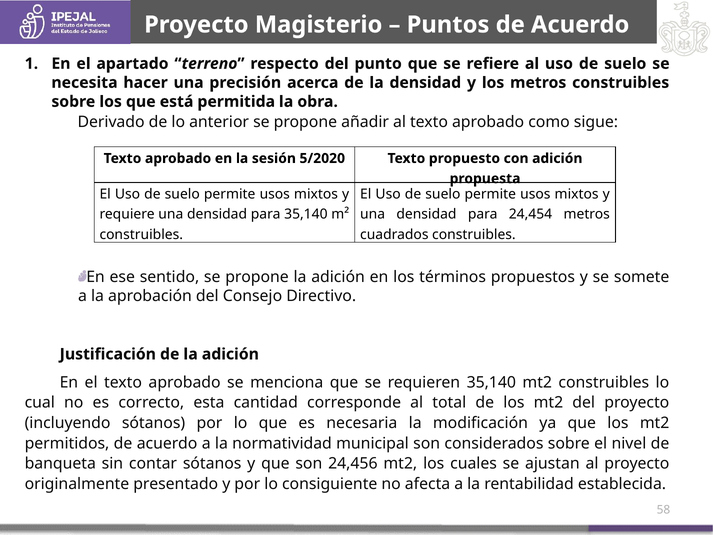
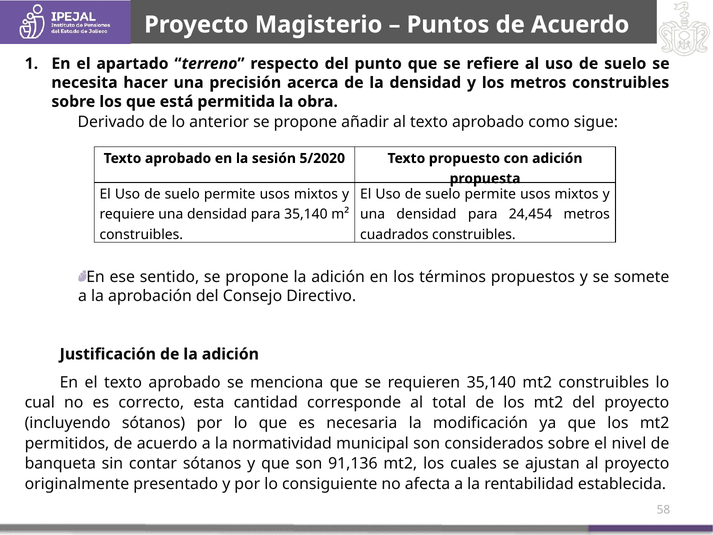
24,456: 24,456 -> 91,136
